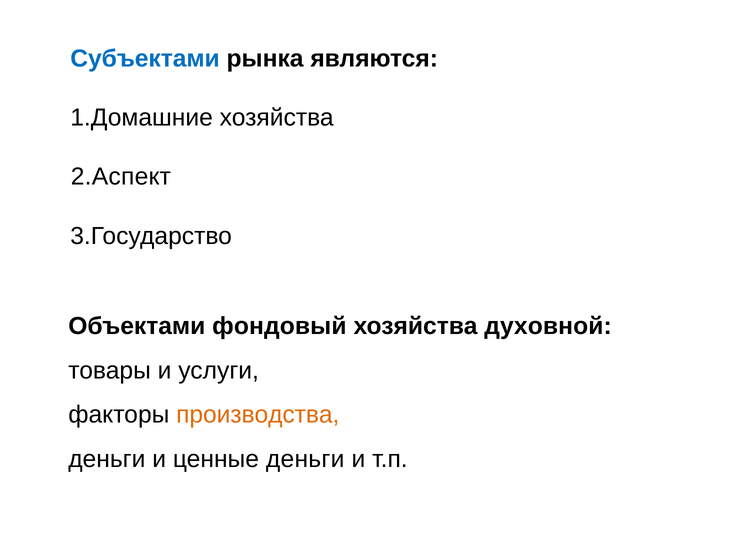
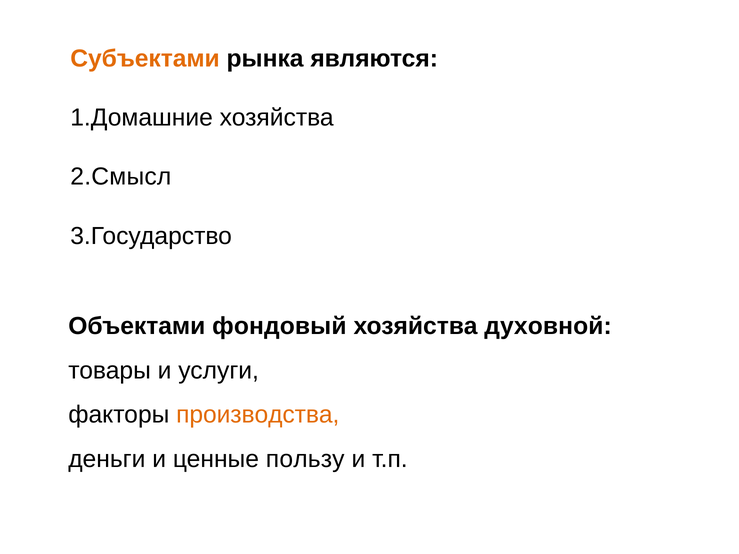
Субъектами colour: blue -> orange
2.Аспект: 2.Аспект -> 2.Смысл
ценные деньги: деньги -> пользу
